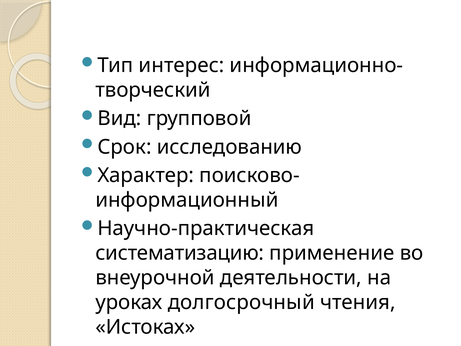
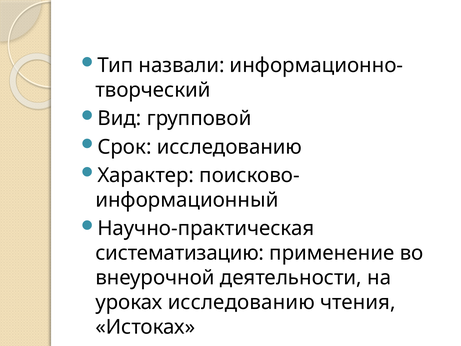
интерес: интерес -> назвали
уроках долгосрочный: долгосрочный -> исследованию
